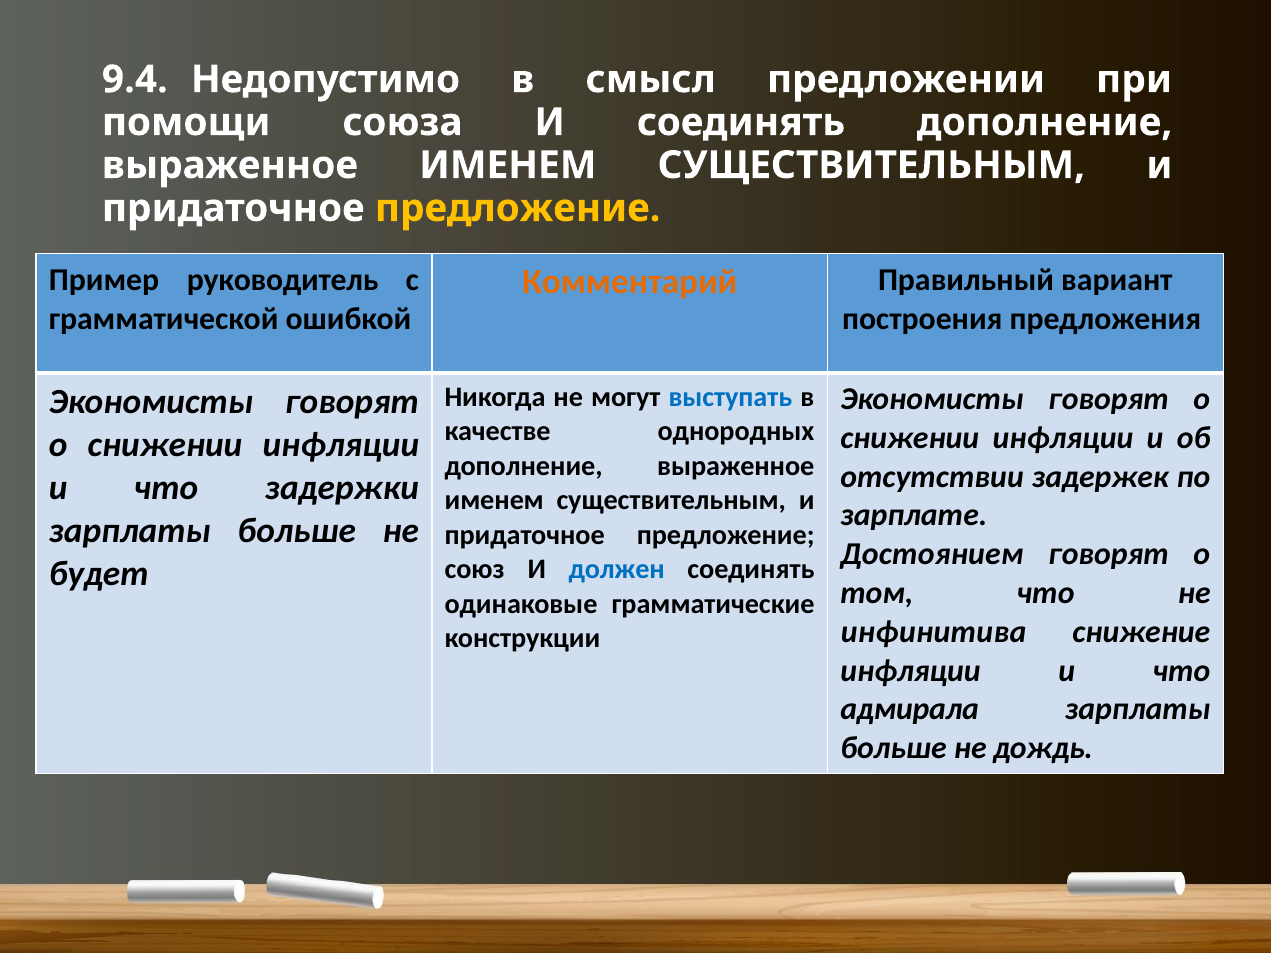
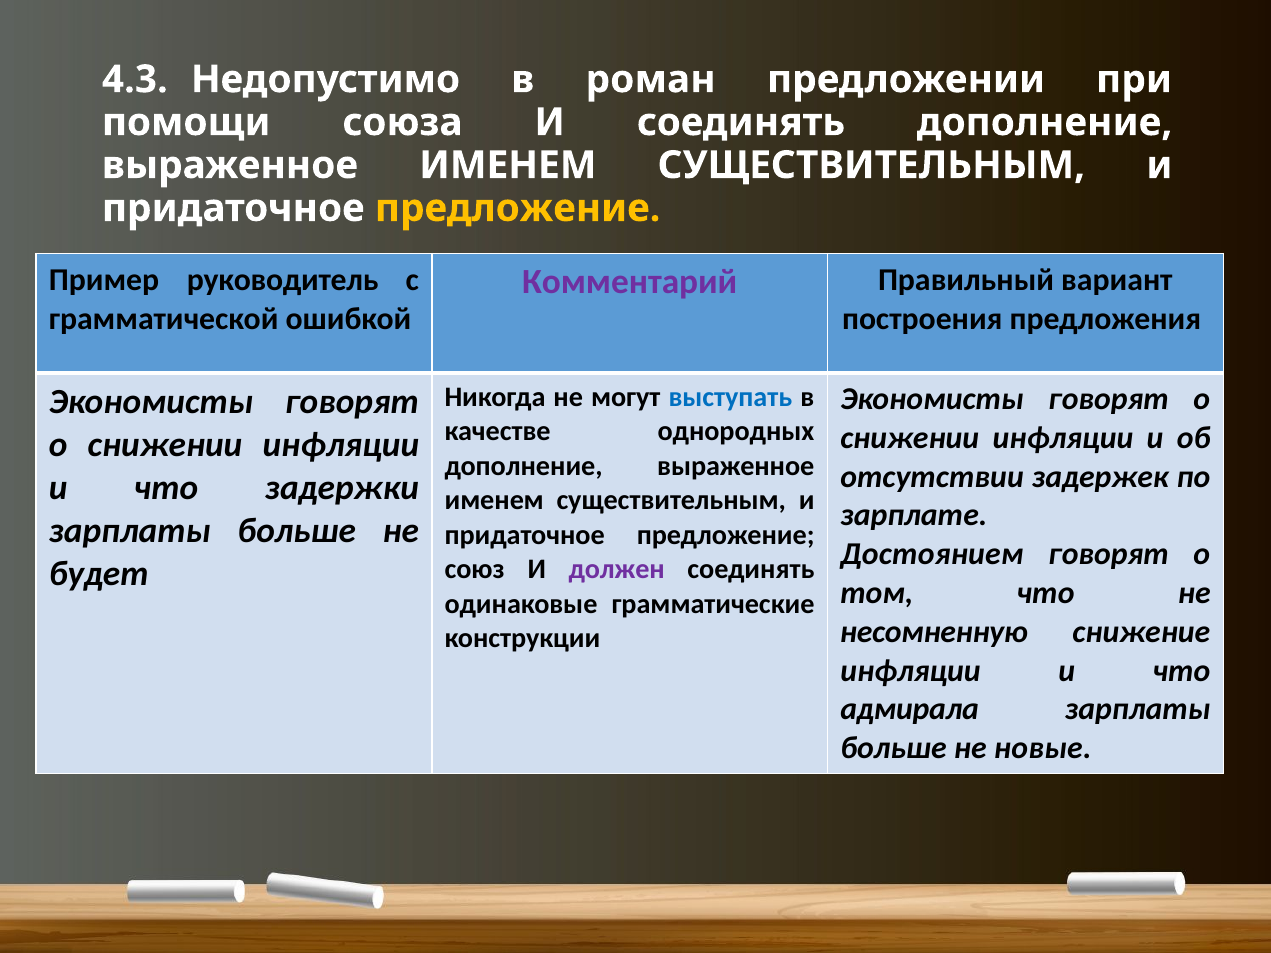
9.4: 9.4 -> 4.3
смысл: смысл -> роман
Комментарий colour: orange -> purple
должен colour: blue -> purple
инфинитива: инфинитива -> несомненную
дождь: дождь -> новые
